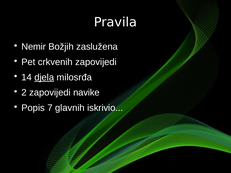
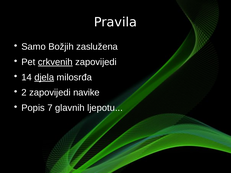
Nemir: Nemir -> Samo
crkvenih underline: none -> present
iskrivio: iskrivio -> ljepotu
